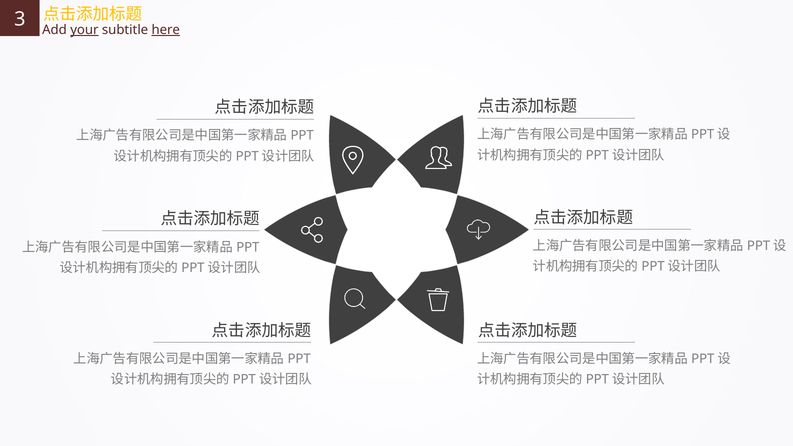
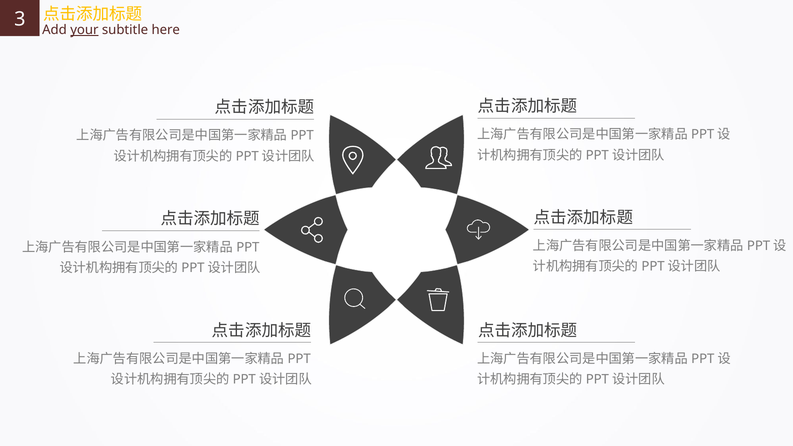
here underline: present -> none
